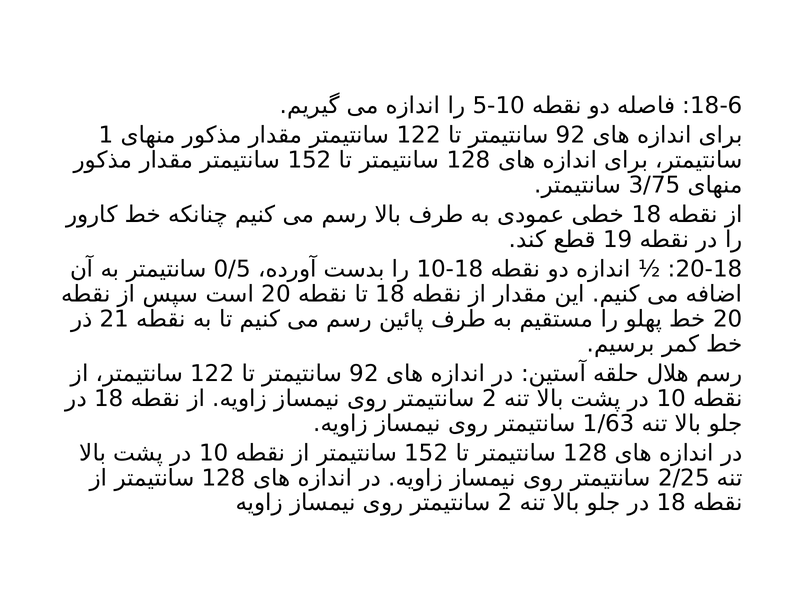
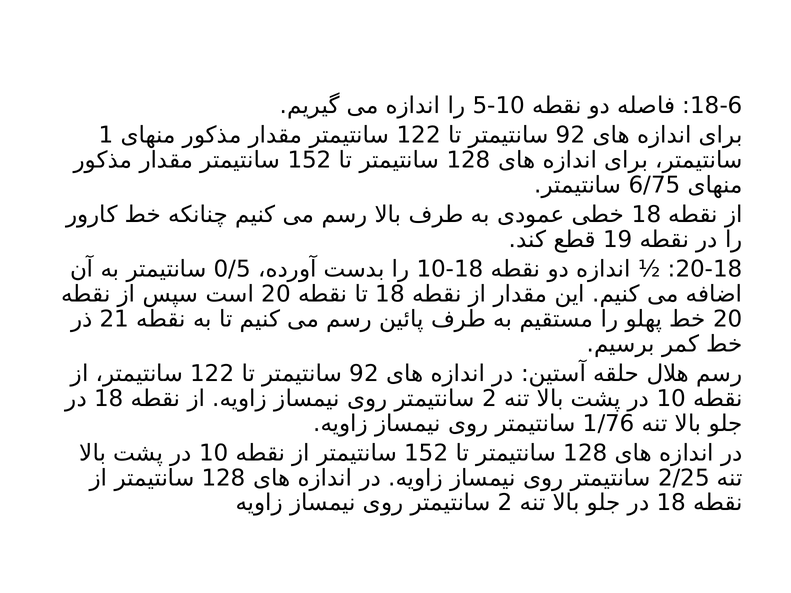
3/75: 3/75 -> 6/75
1/63: 1/63 -> 1/76
